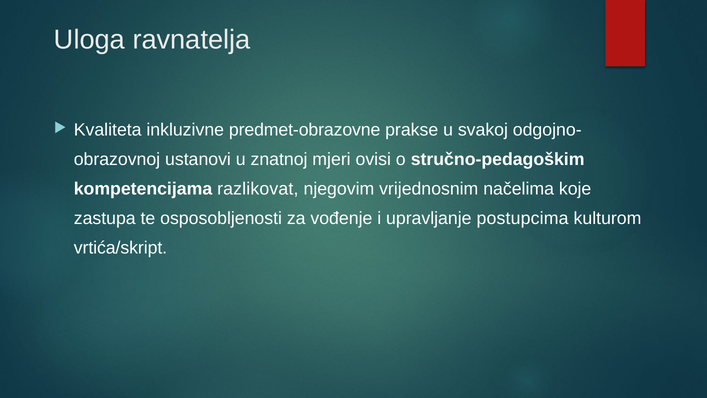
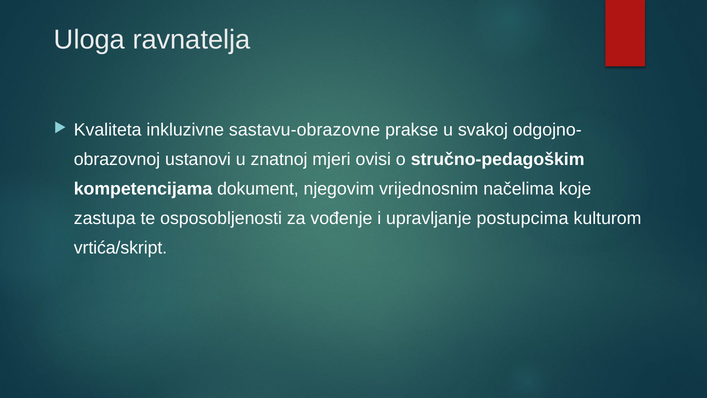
predmet-obrazovne: predmet-obrazovne -> sastavu-obrazovne
razlikovat: razlikovat -> dokument
